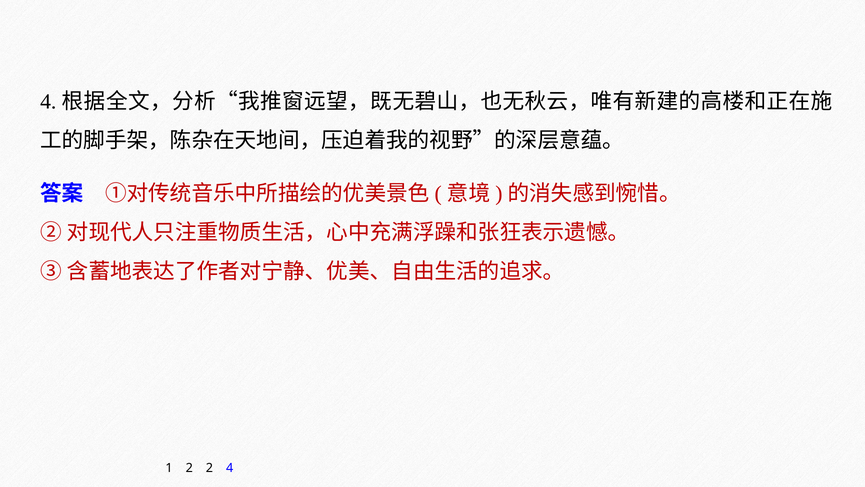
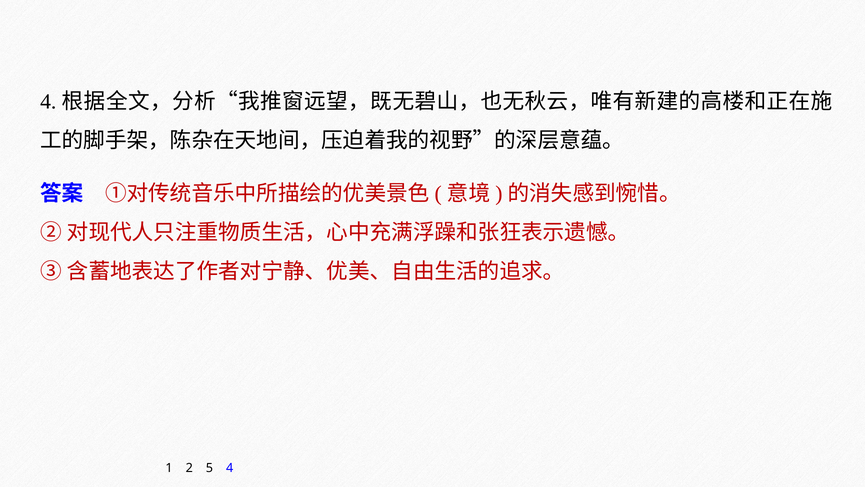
2 2: 2 -> 5
